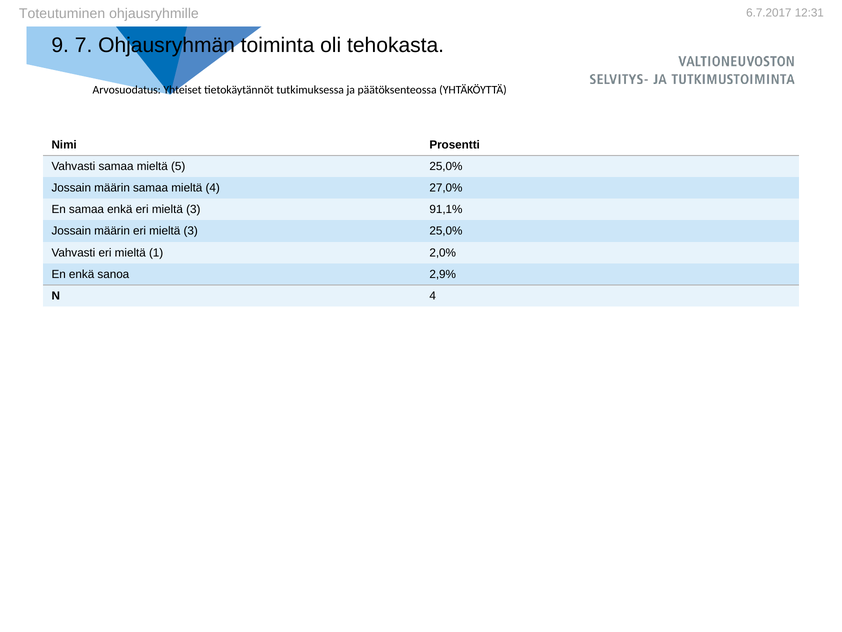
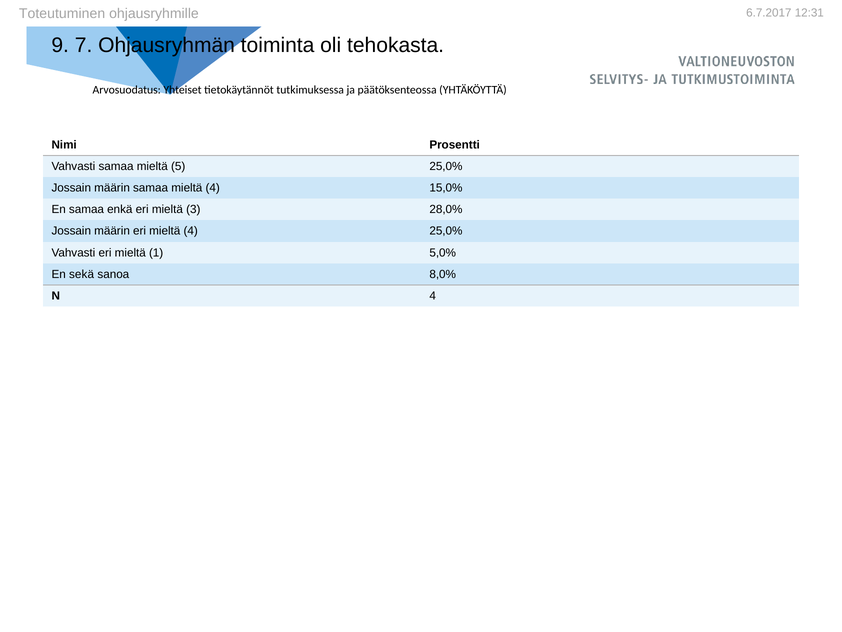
27,0%: 27,0% -> 15,0%
91,1%: 91,1% -> 28,0%
määrin eri mieltä 3: 3 -> 4
2,0%: 2,0% -> 5,0%
En enkä: enkä -> sekä
2,9%: 2,9% -> 8,0%
